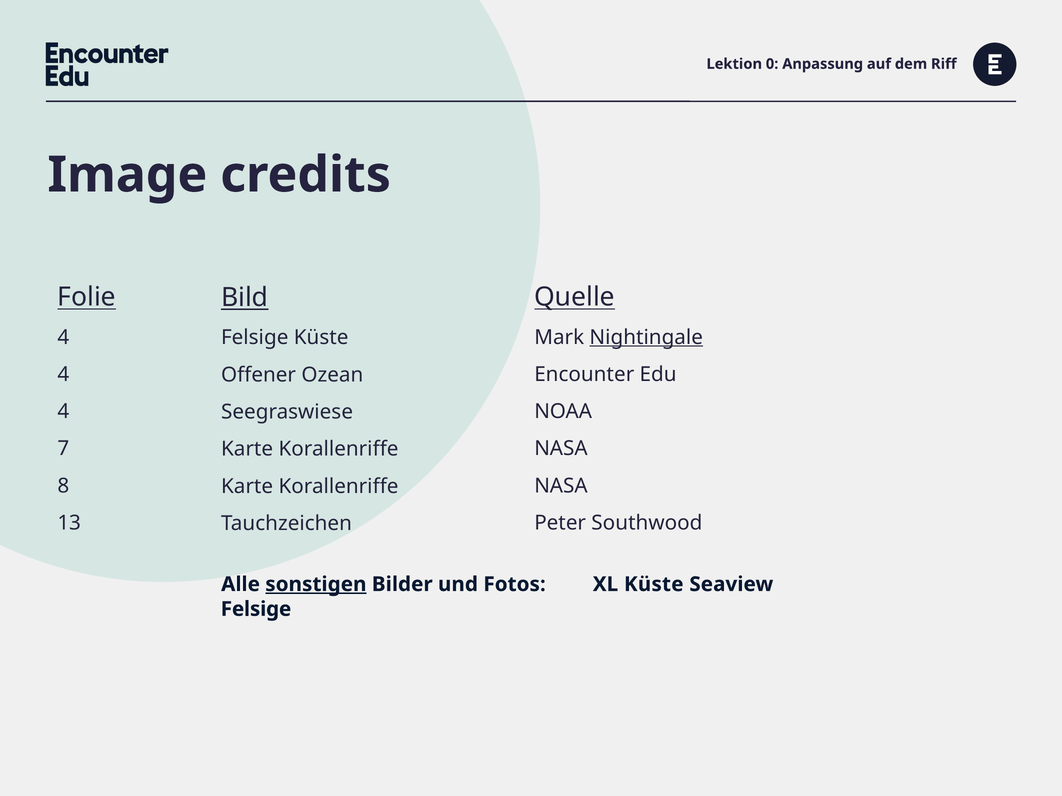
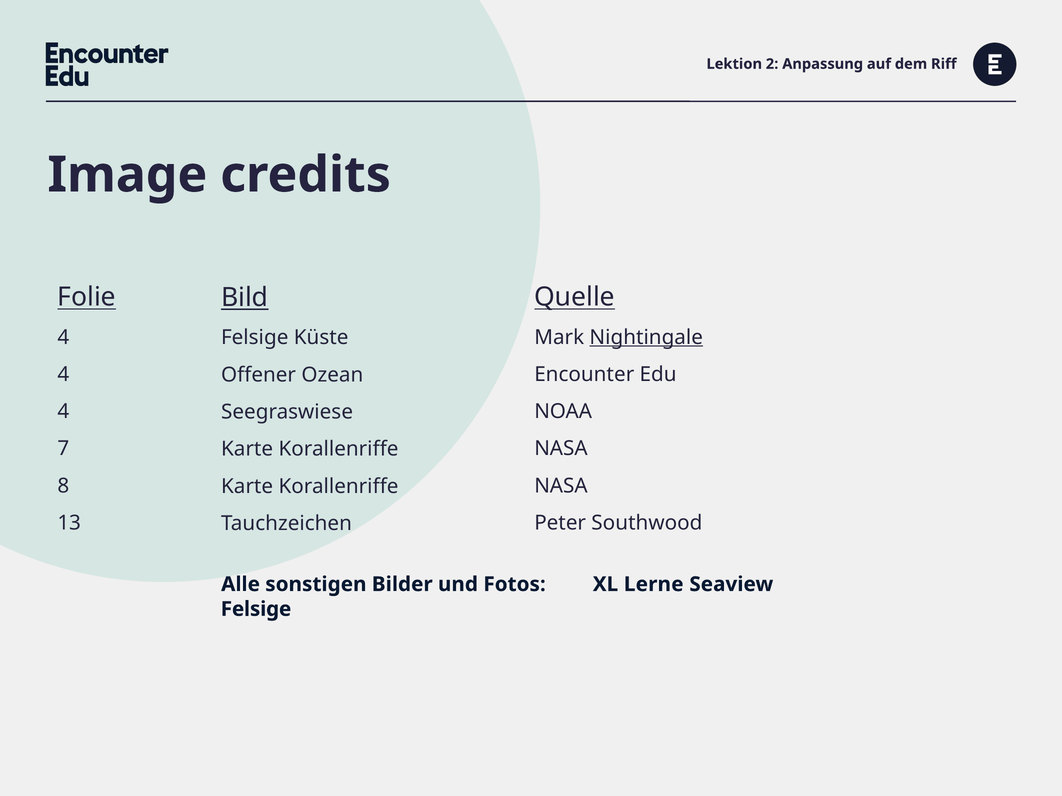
0: 0 -> 2
sonstigen underline: present -> none
XL Küste: Küste -> Lerne
